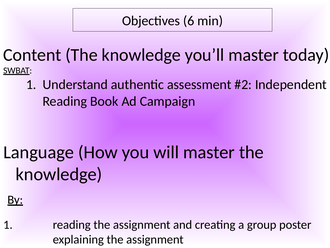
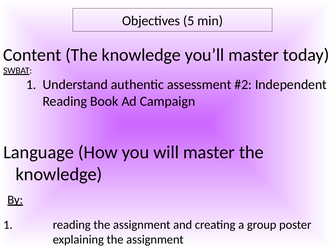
6: 6 -> 5
